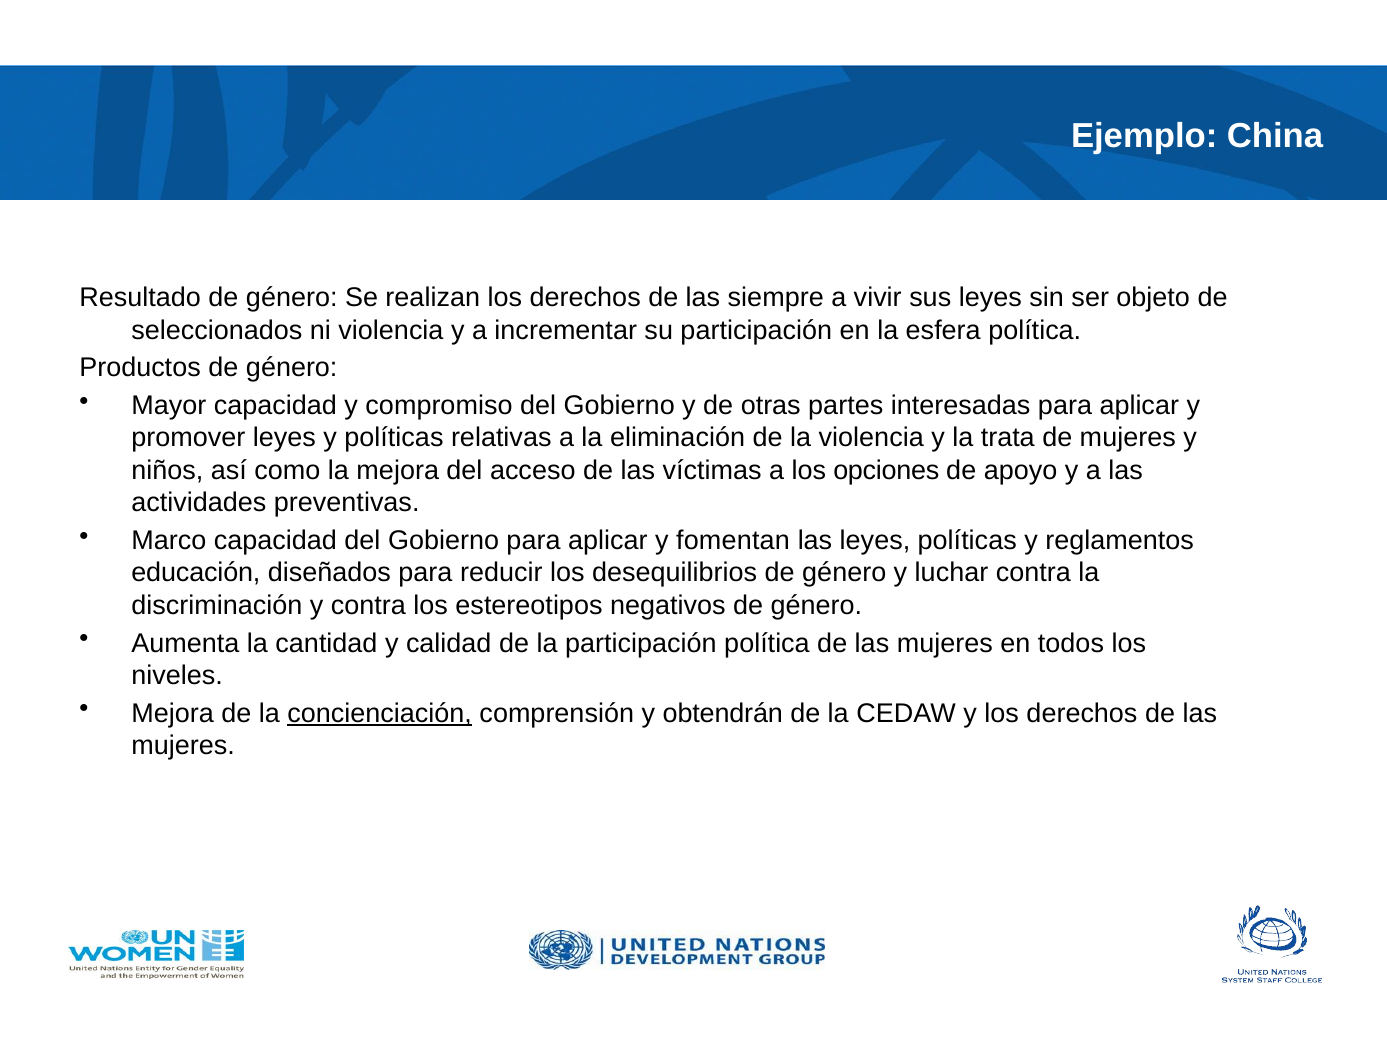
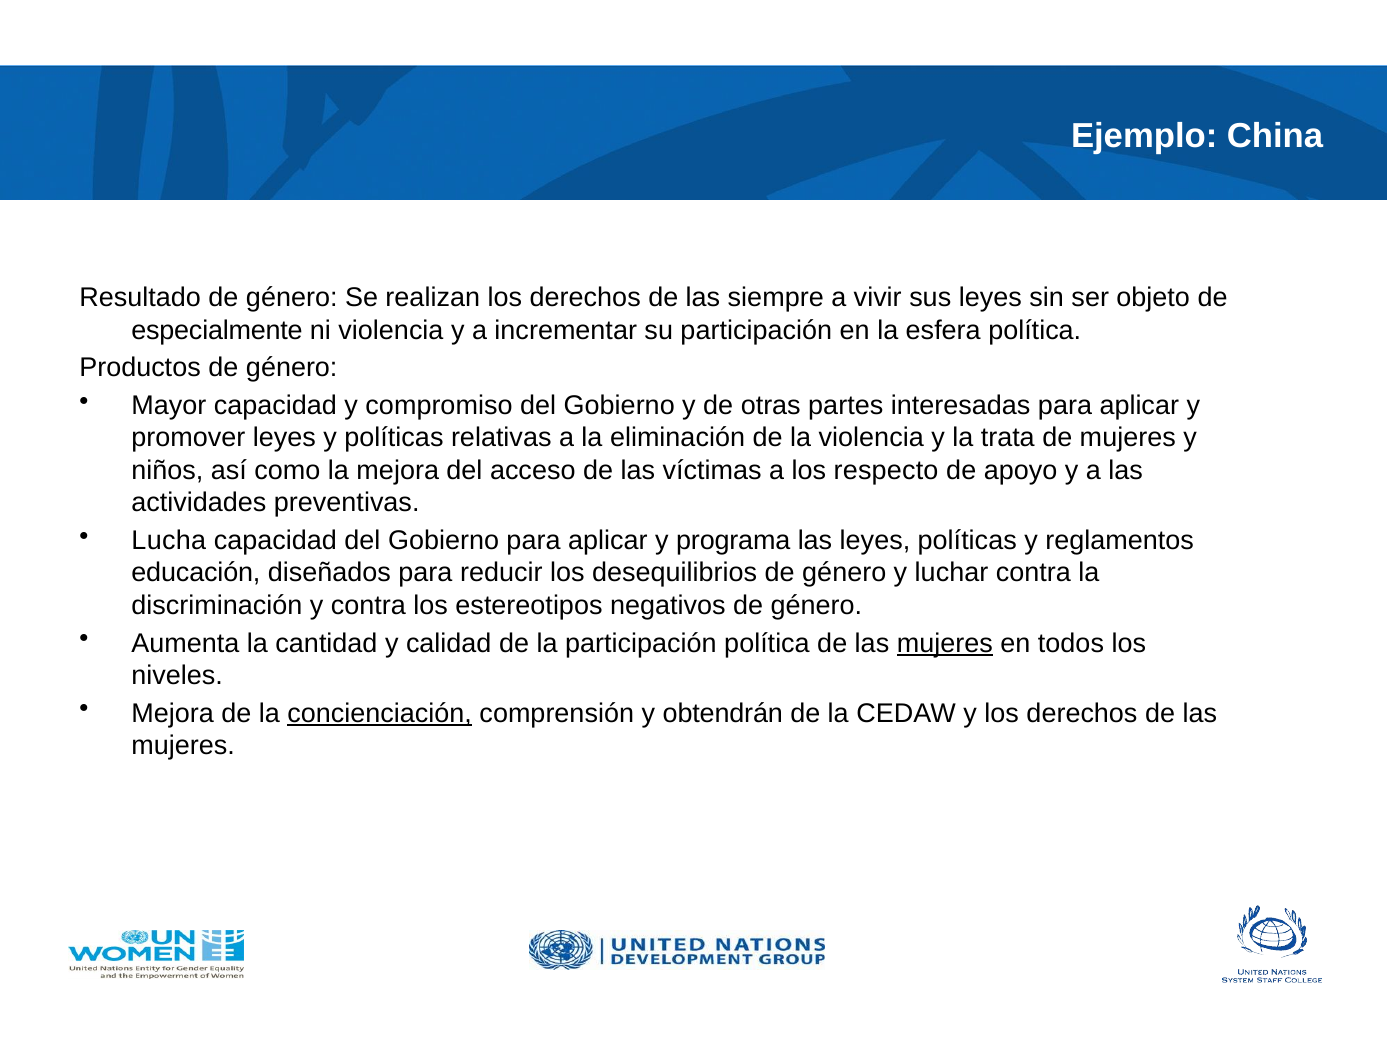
seleccionados: seleccionados -> especialmente
opciones: opciones -> respecto
Marco: Marco -> Lucha
fomentan: fomentan -> programa
mujeres at (945, 643) underline: none -> present
